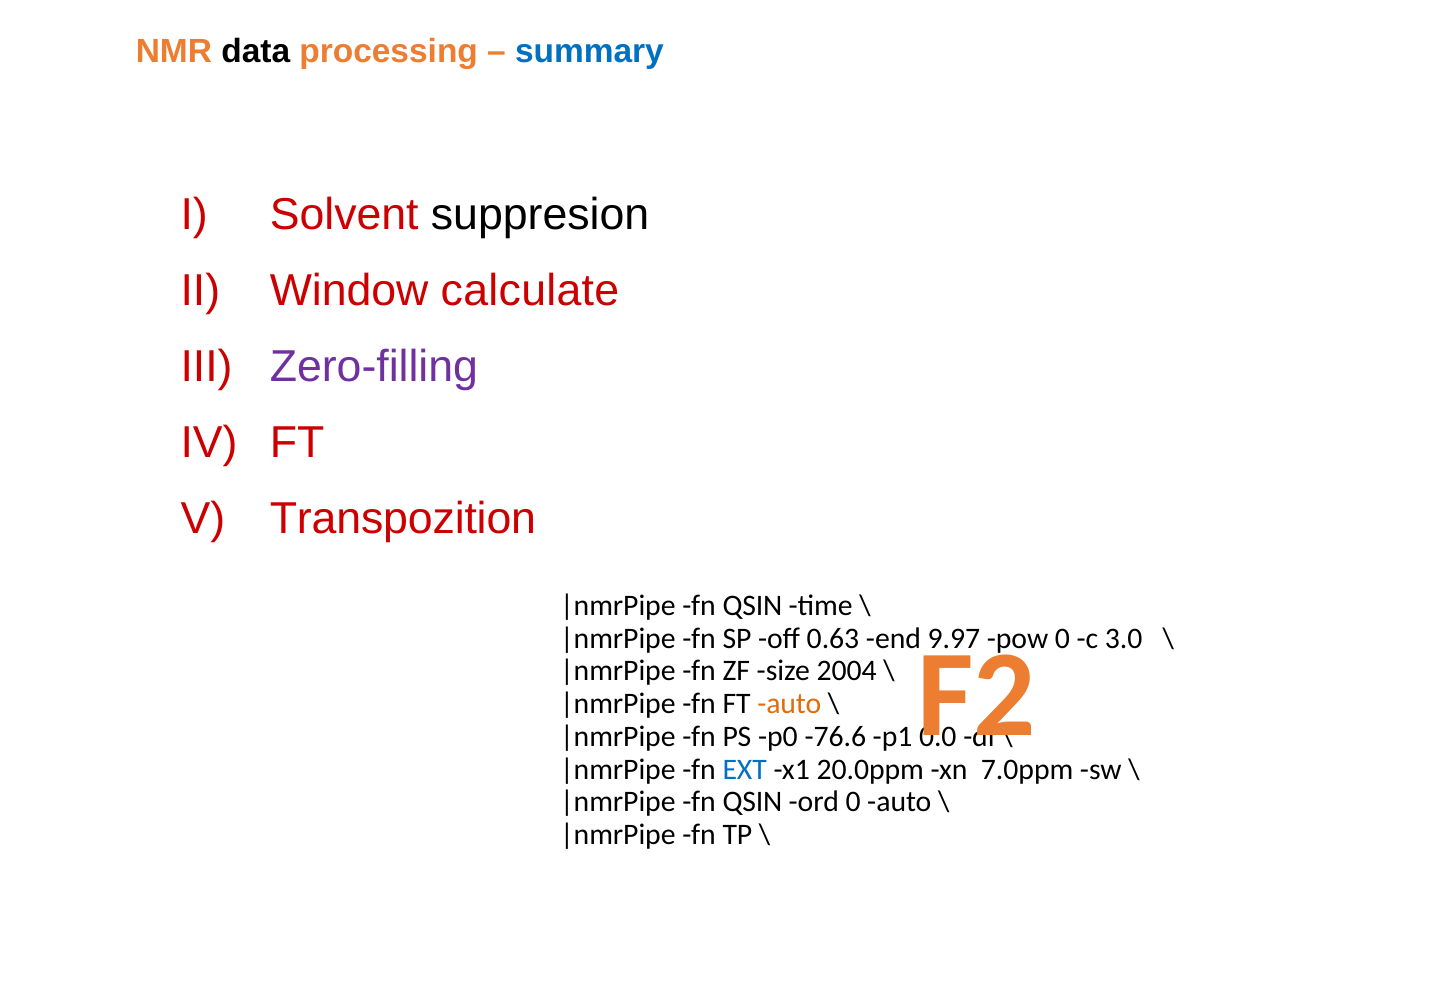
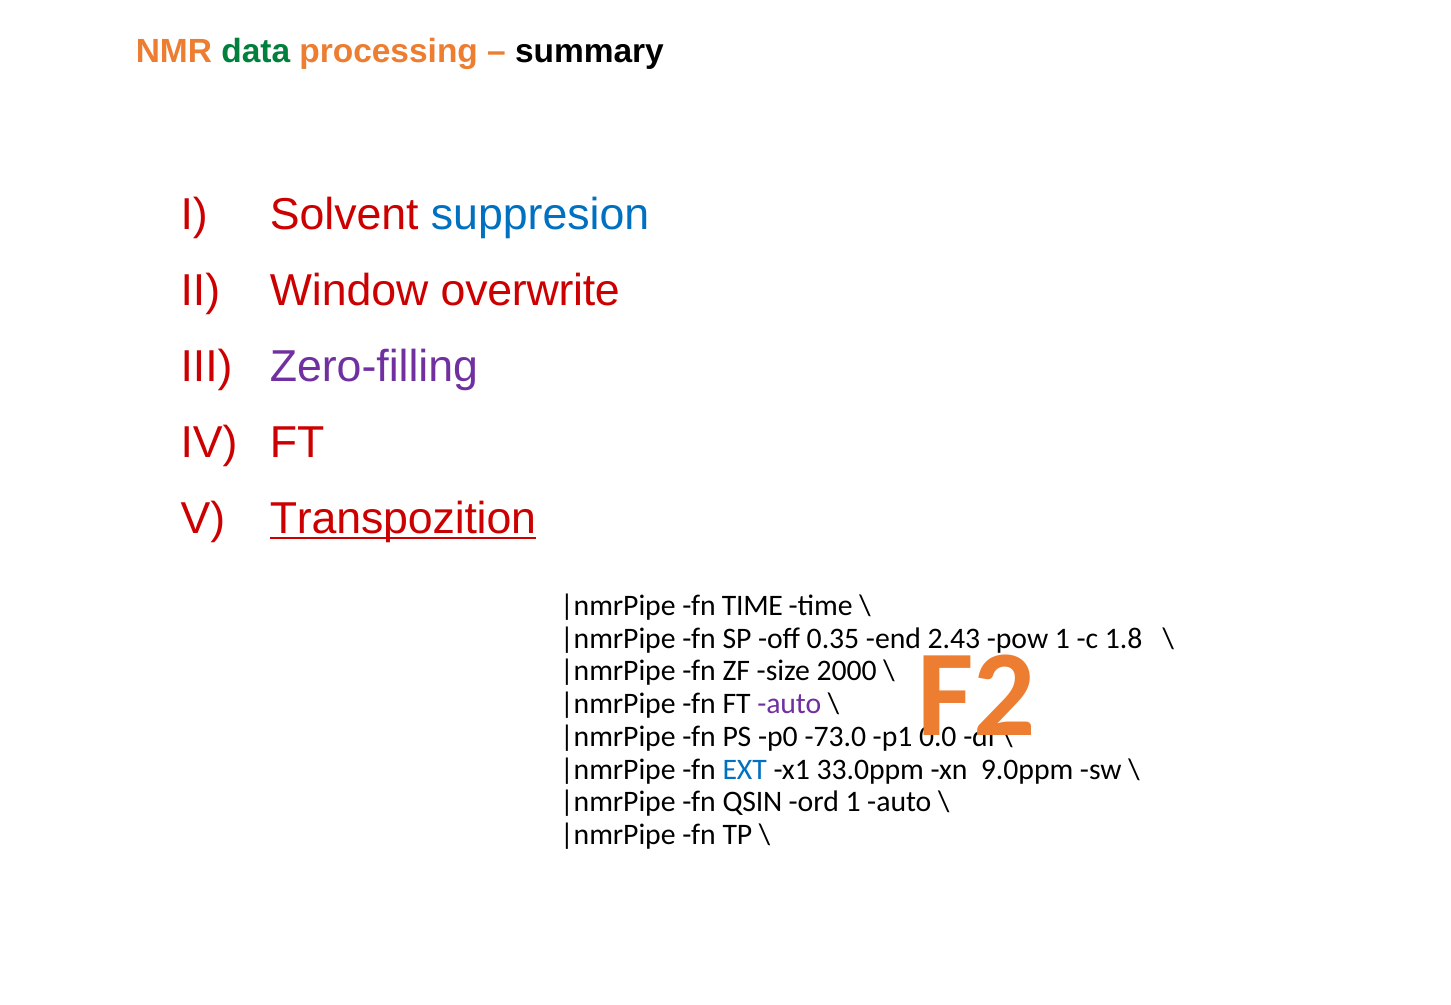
data colour: black -> green
summary colour: blue -> black
suppresion colour: black -> blue
calculate: calculate -> overwrite
Transpozition underline: none -> present
QSIN at (752, 605): QSIN -> TIME
0.63: 0.63 -> 0.35
9.97: 9.97 -> 2.43
pow 0: 0 -> 1
3.0: 3.0 -> 1.8
2004: 2004 -> 2000
auto at (789, 703) colour: orange -> purple
-76.6: -76.6 -> -73.0
20.0ppm: 20.0ppm -> 33.0ppm
7.0ppm: 7.0ppm -> 9.0ppm
ord 0: 0 -> 1
